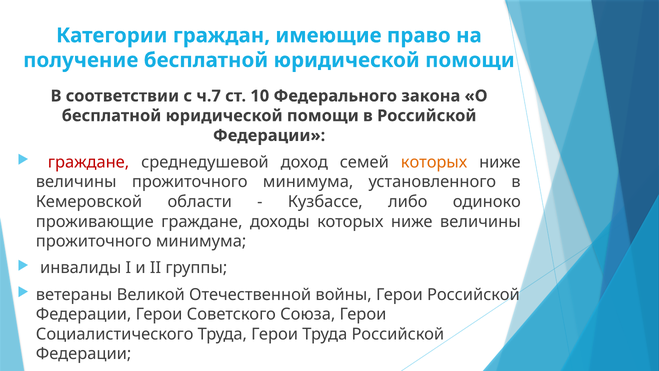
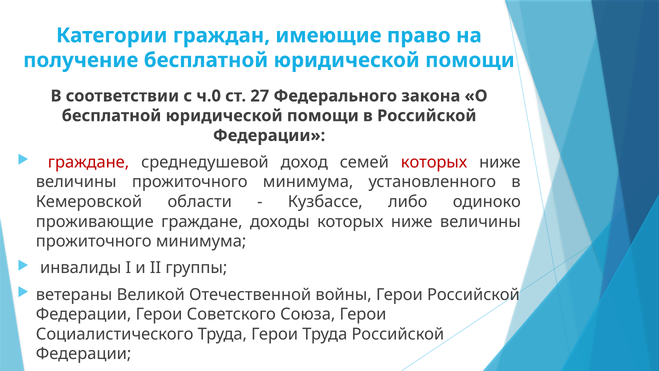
ч.7: ч.7 -> ч.0
10: 10 -> 27
которых at (434, 162) colour: orange -> red
